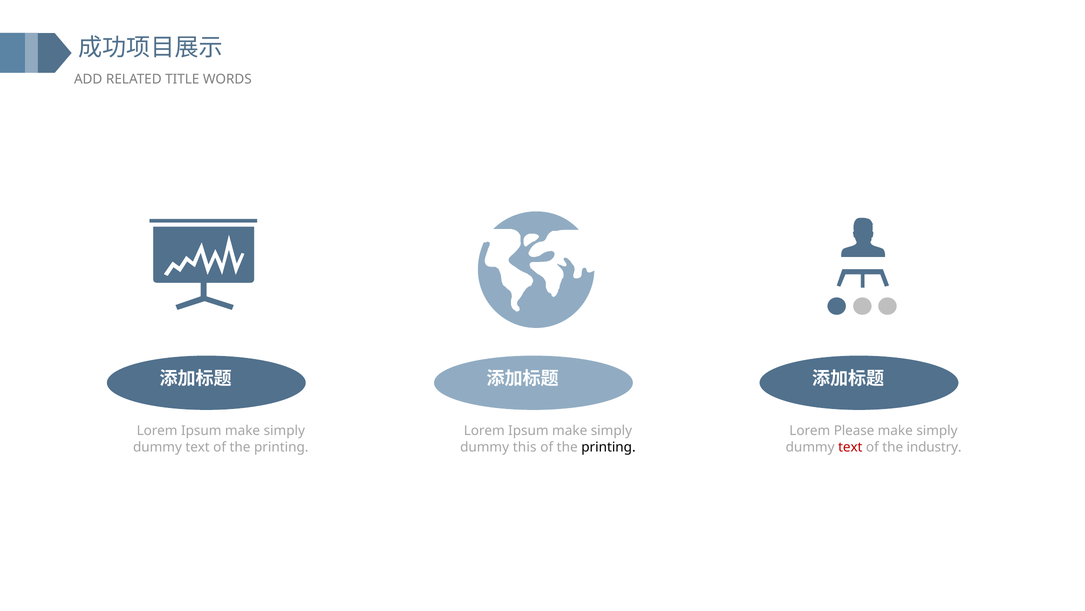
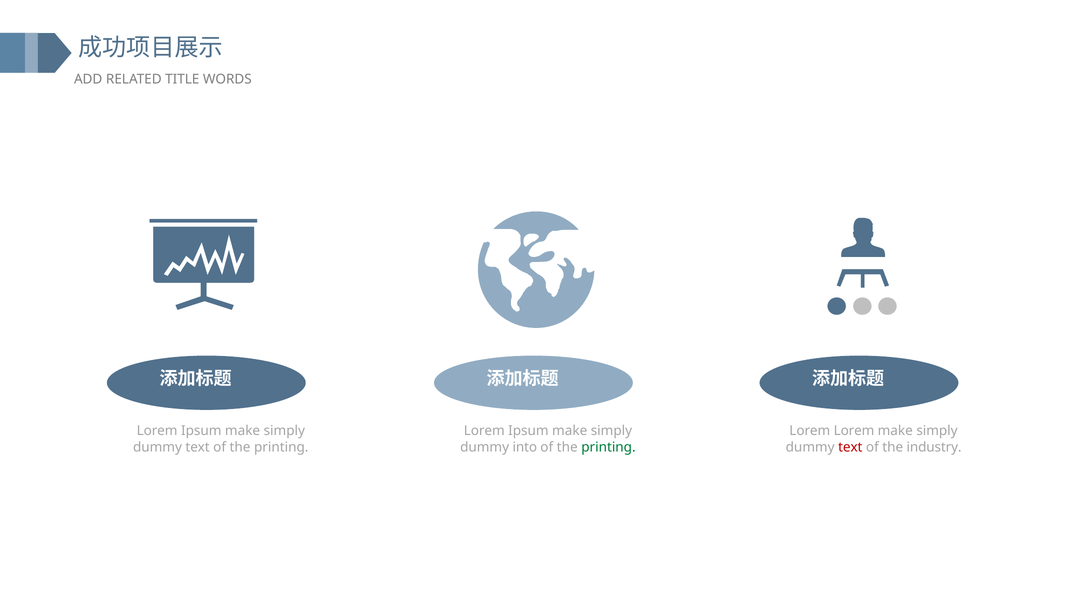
Lorem Please: Please -> Lorem
this: this -> into
printing at (608, 447) colour: black -> green
